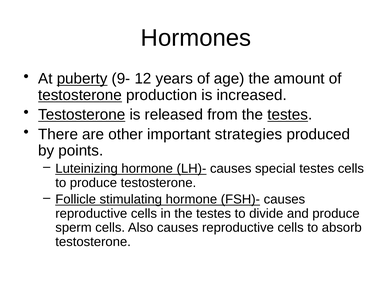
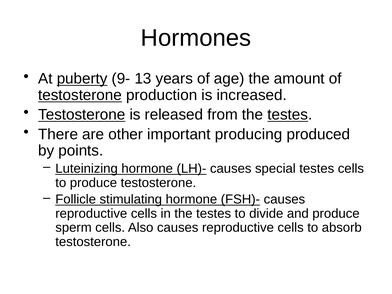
12: 12 -> 13
strategies: strategies -> producing
